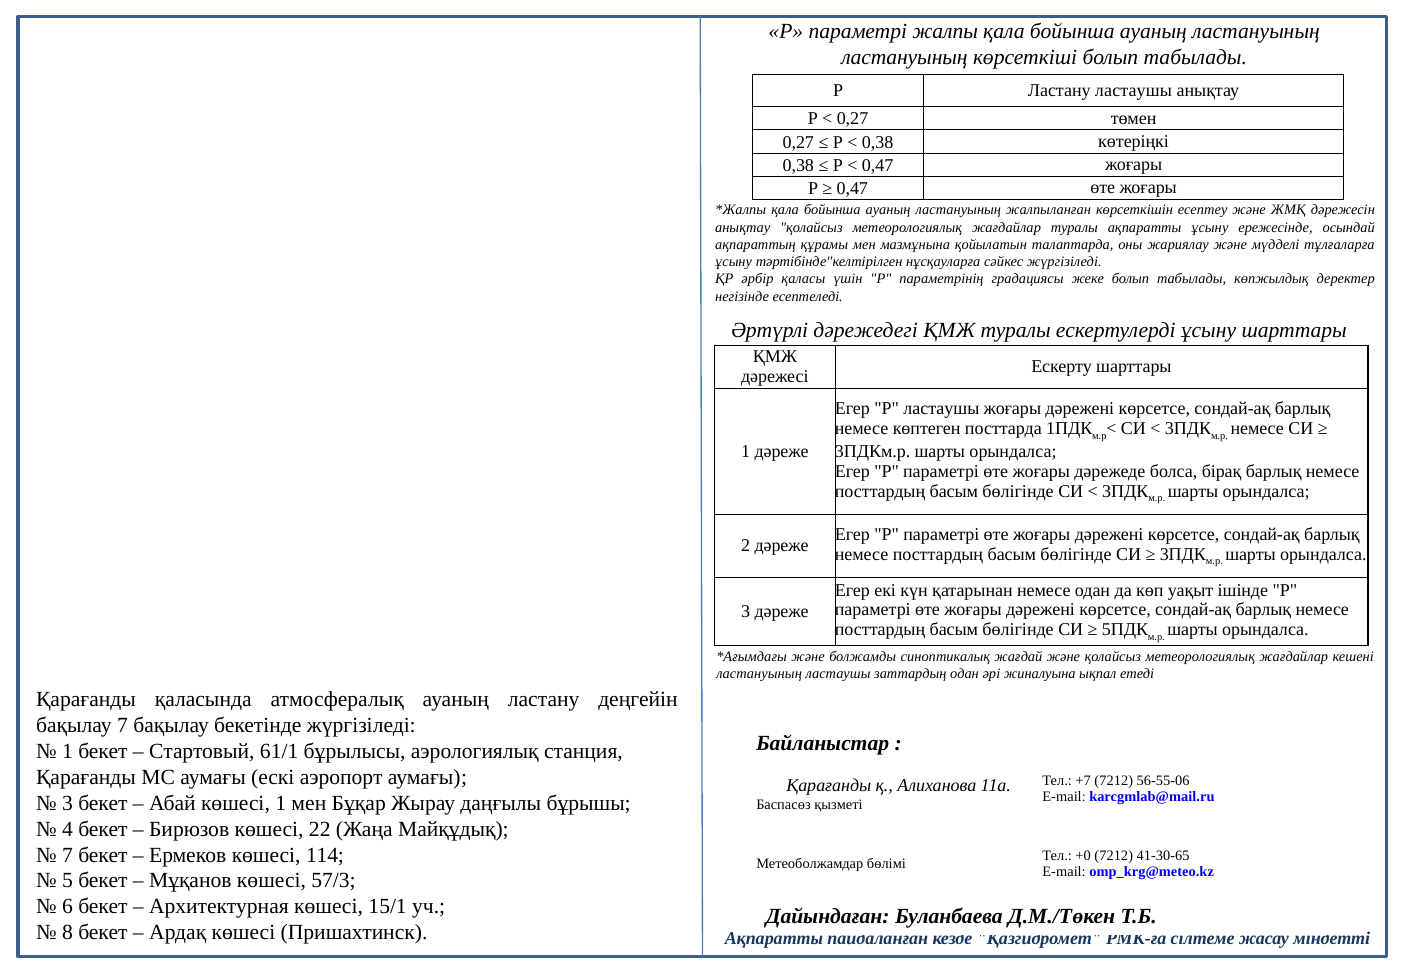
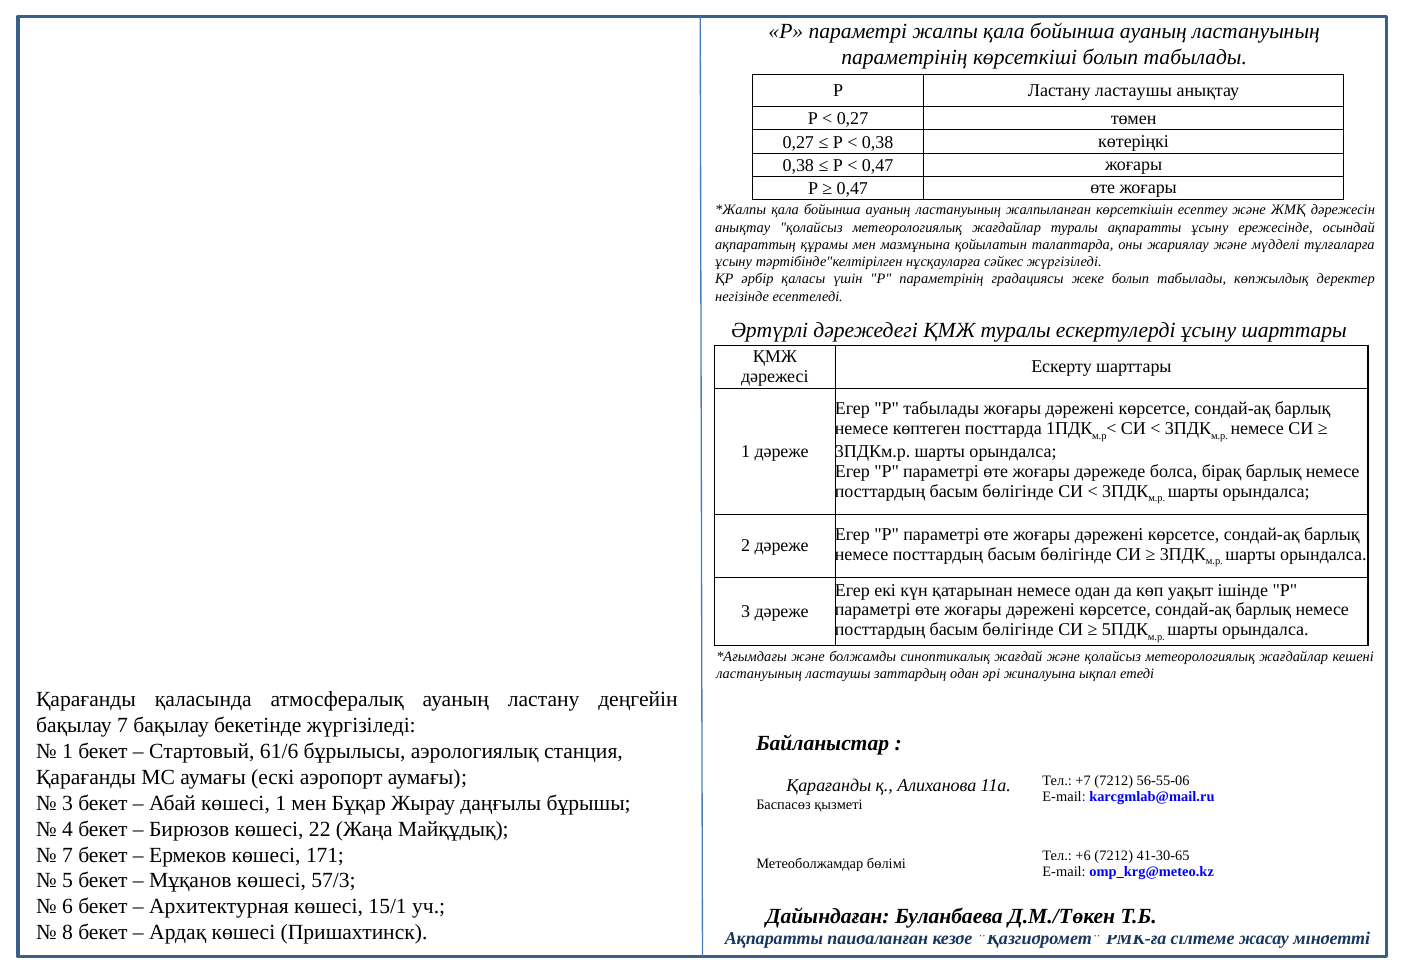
ластануының at (904, 58): ластануының -> параметрінің
Р ластаушы: ластаушы -> табылады
61/1: 61/1 -> 61/6
114: 114 -> 171
+0: +0 -> +6
